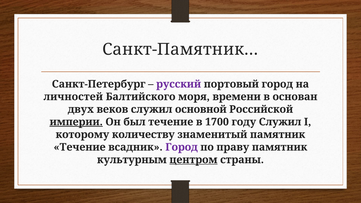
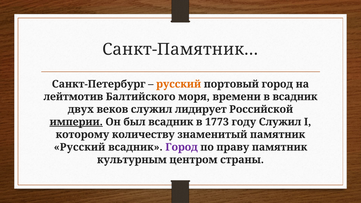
русский at (179, 84) colour: purple -> orange
личностей: личностей -> лейтмотив
в основан: основан -> всадник
основной: основной -> лидирует
был течение: течение -> всадник
1700: 1700 -> 1773
Течение at (80, 147): Течение -> Русский
центром underline: present -> none
